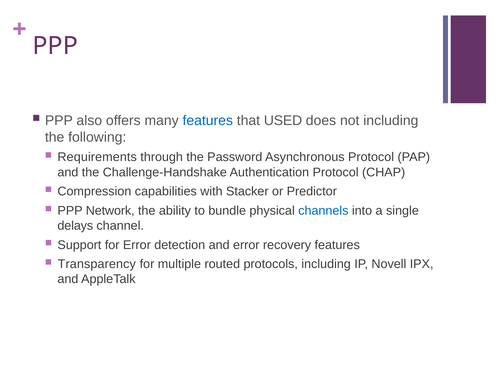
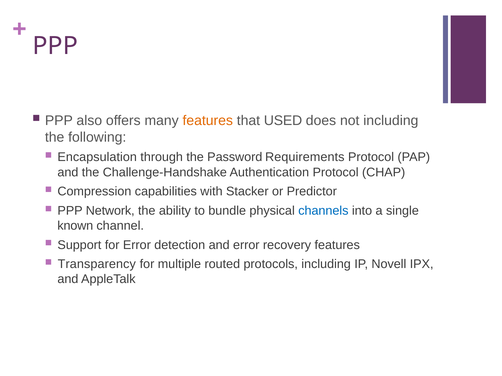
features at (208, 121) colour: blue -> orange
Requirements: Requirements -> Encapsulation
Asynchronous: Asynchronous -> Requirements
delays: delays -> known
